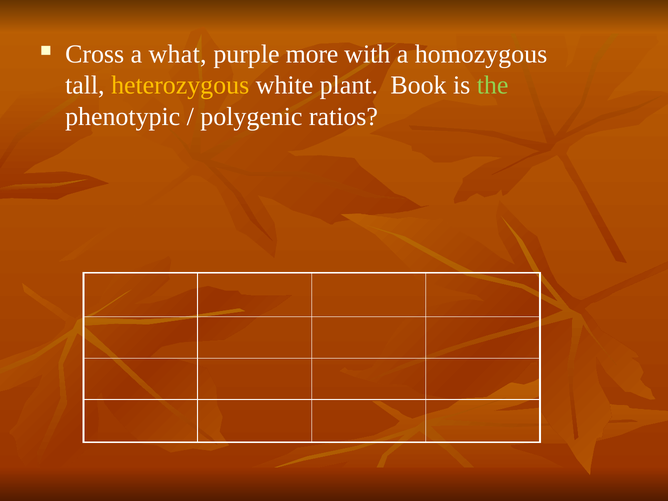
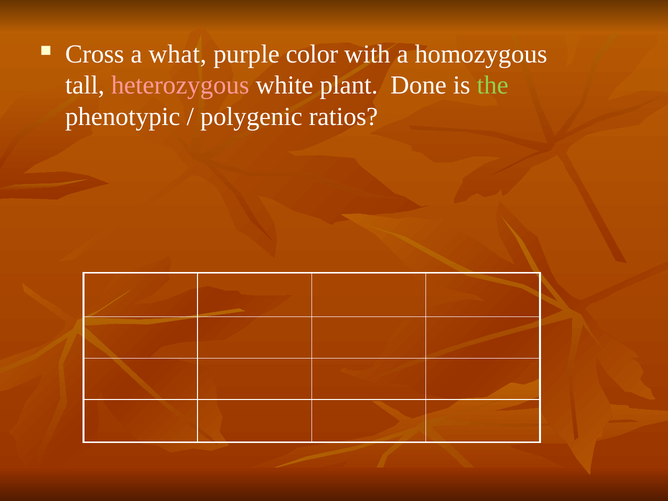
more: more -> color
heterozygous colour: yellow -> pink
Book: Book -> Done
